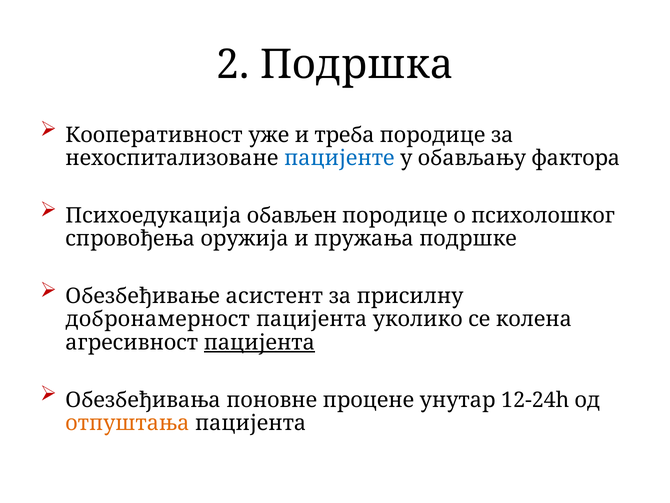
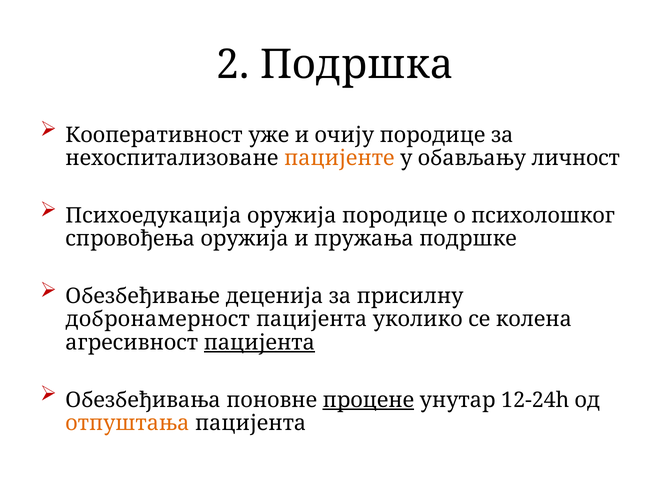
треба: треба -> очију
пацијенте colour: blue -> orange
фактора: фактора -> личност
Психоедукација обављен: обављен -> оружија
асистент: асистент -> деценија
процене underline: none -> present
